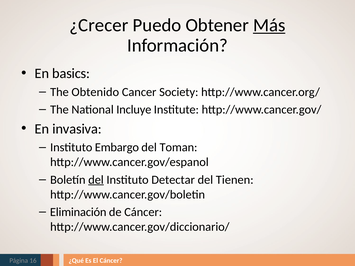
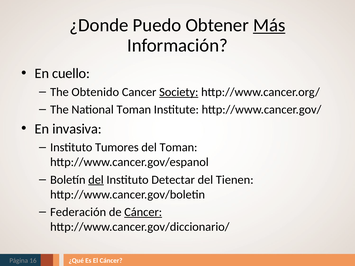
¿Crecer: ¿Crecer -> ¿Donde
basics: basics -> cuello
Society underline: none -> present
National Incluye: Incluye -> Toman
Embargo: Embargo -> Tumores
Eliminación: Eliminación -> Federación
Cáncer at (143, 212) underline: none -> present
